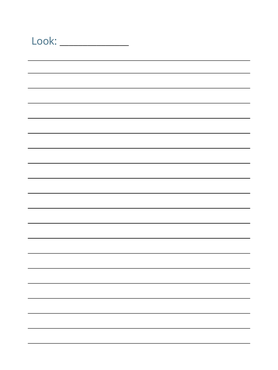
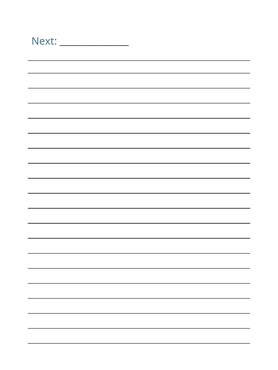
Look: Look -> Next
